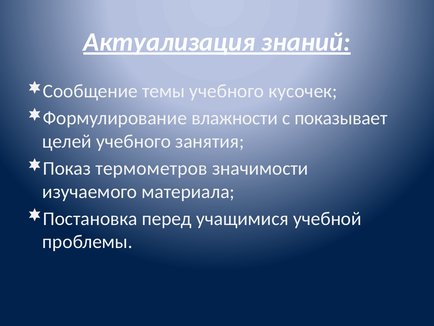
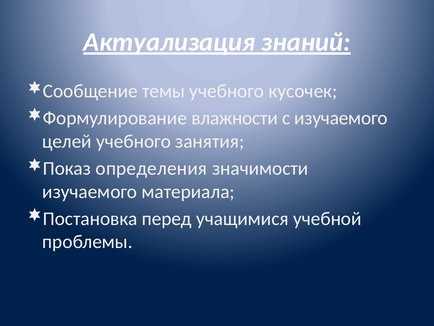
с показывает: показывает -> изучаемого
термометров: термометров -> определения
